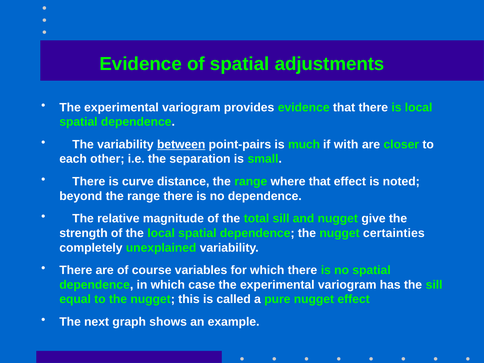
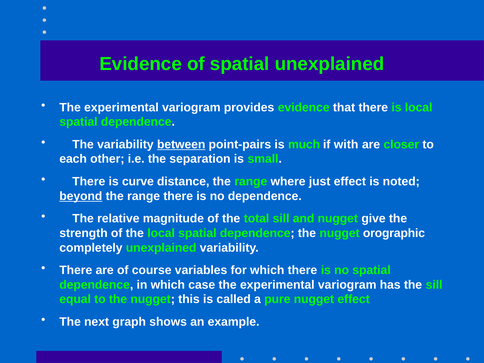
spatial adjustments: adjustments -> unexplained
where that: that -> just
beyond underline: none -> present
certainties: certainties -> orographic
